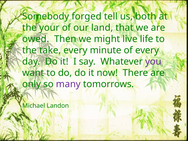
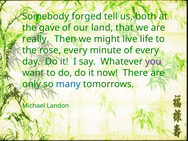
your: your -> gave
owed: owed -> really
take: take -> rose
many colour: purple -> blue
